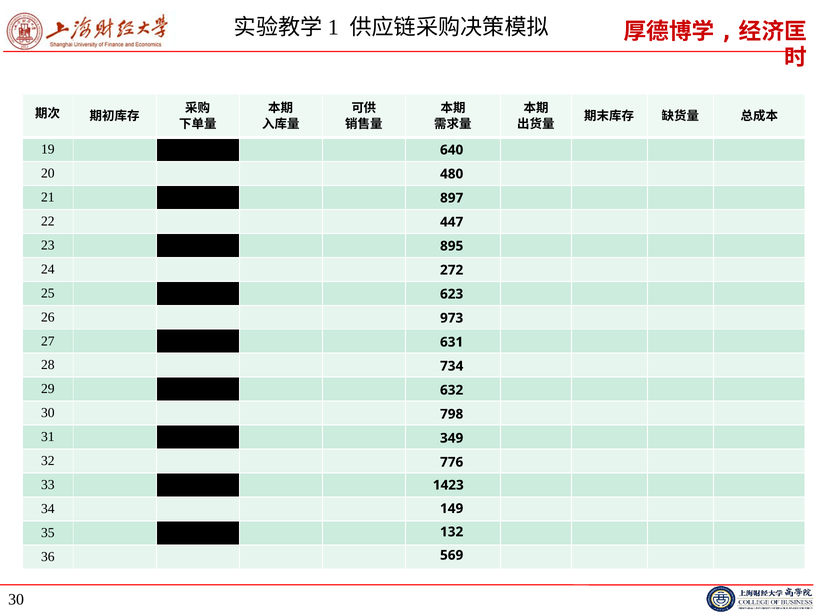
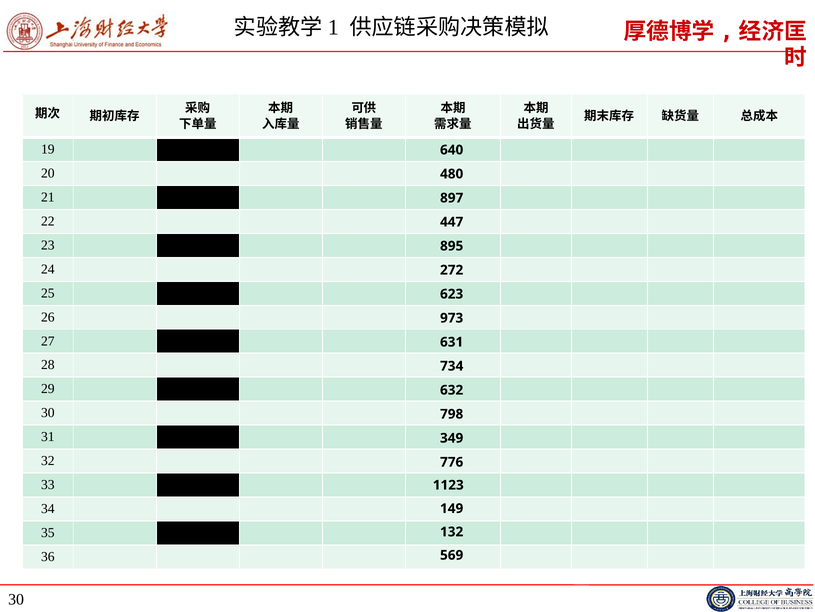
1423: 1423 -> 1123
